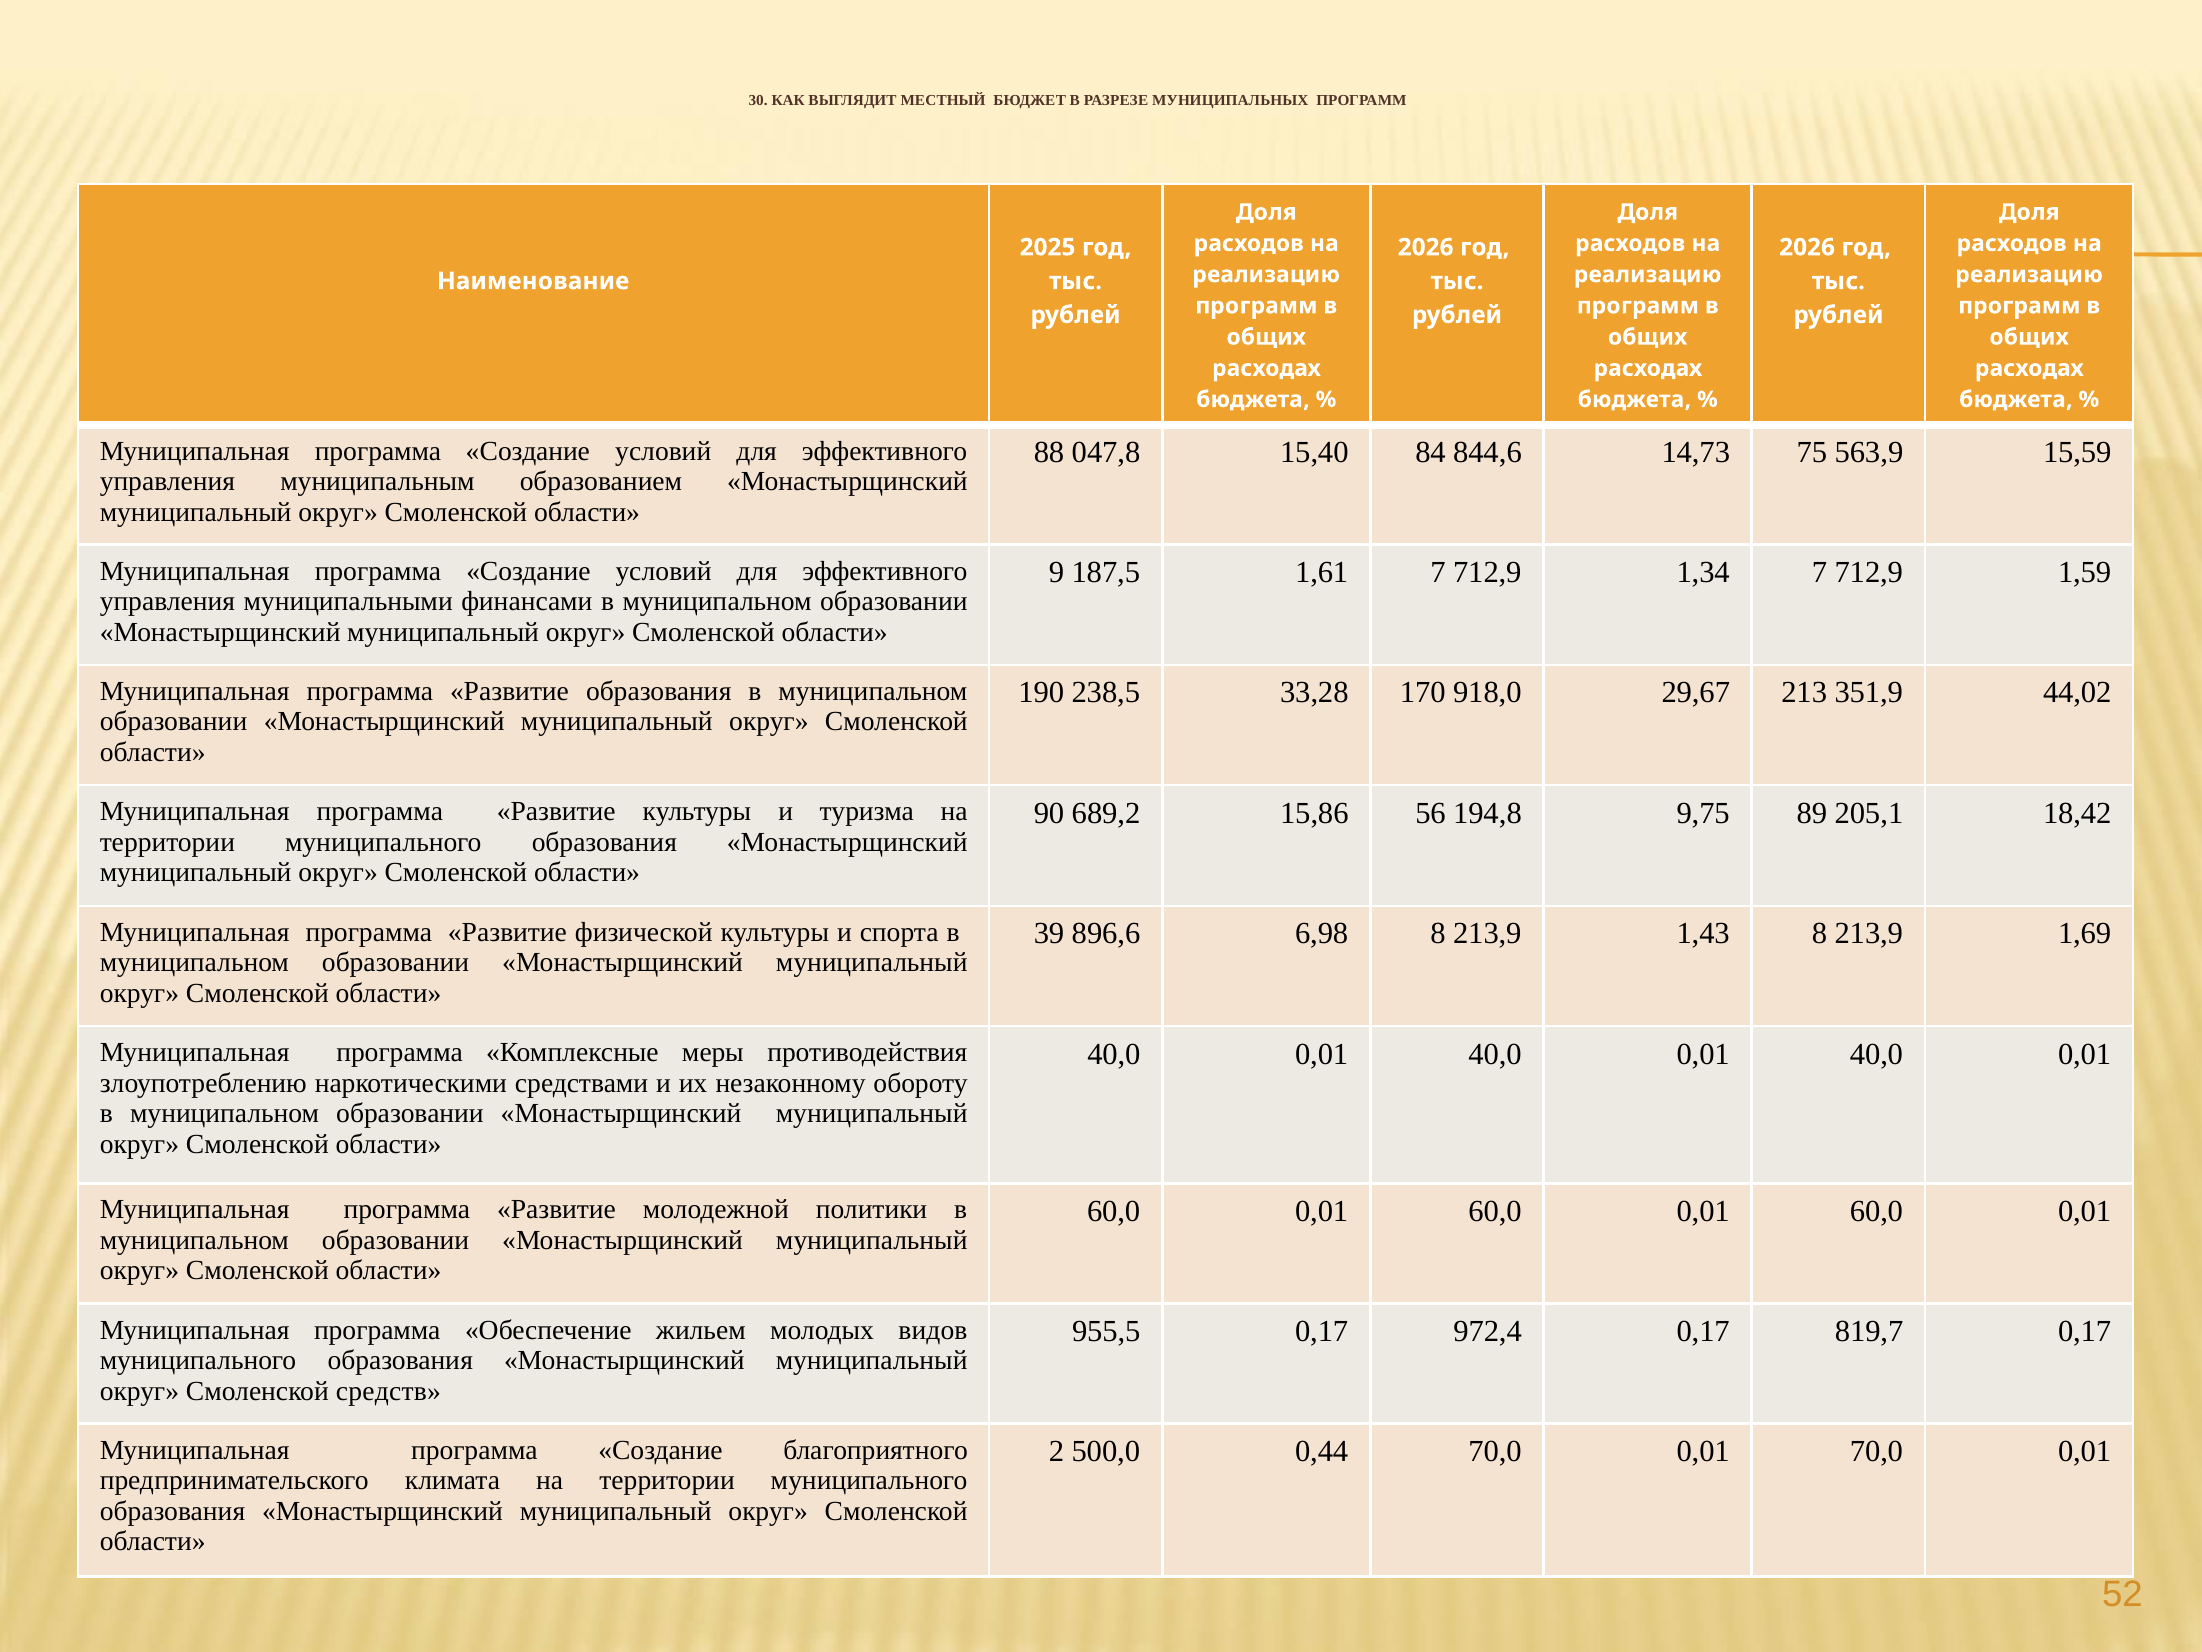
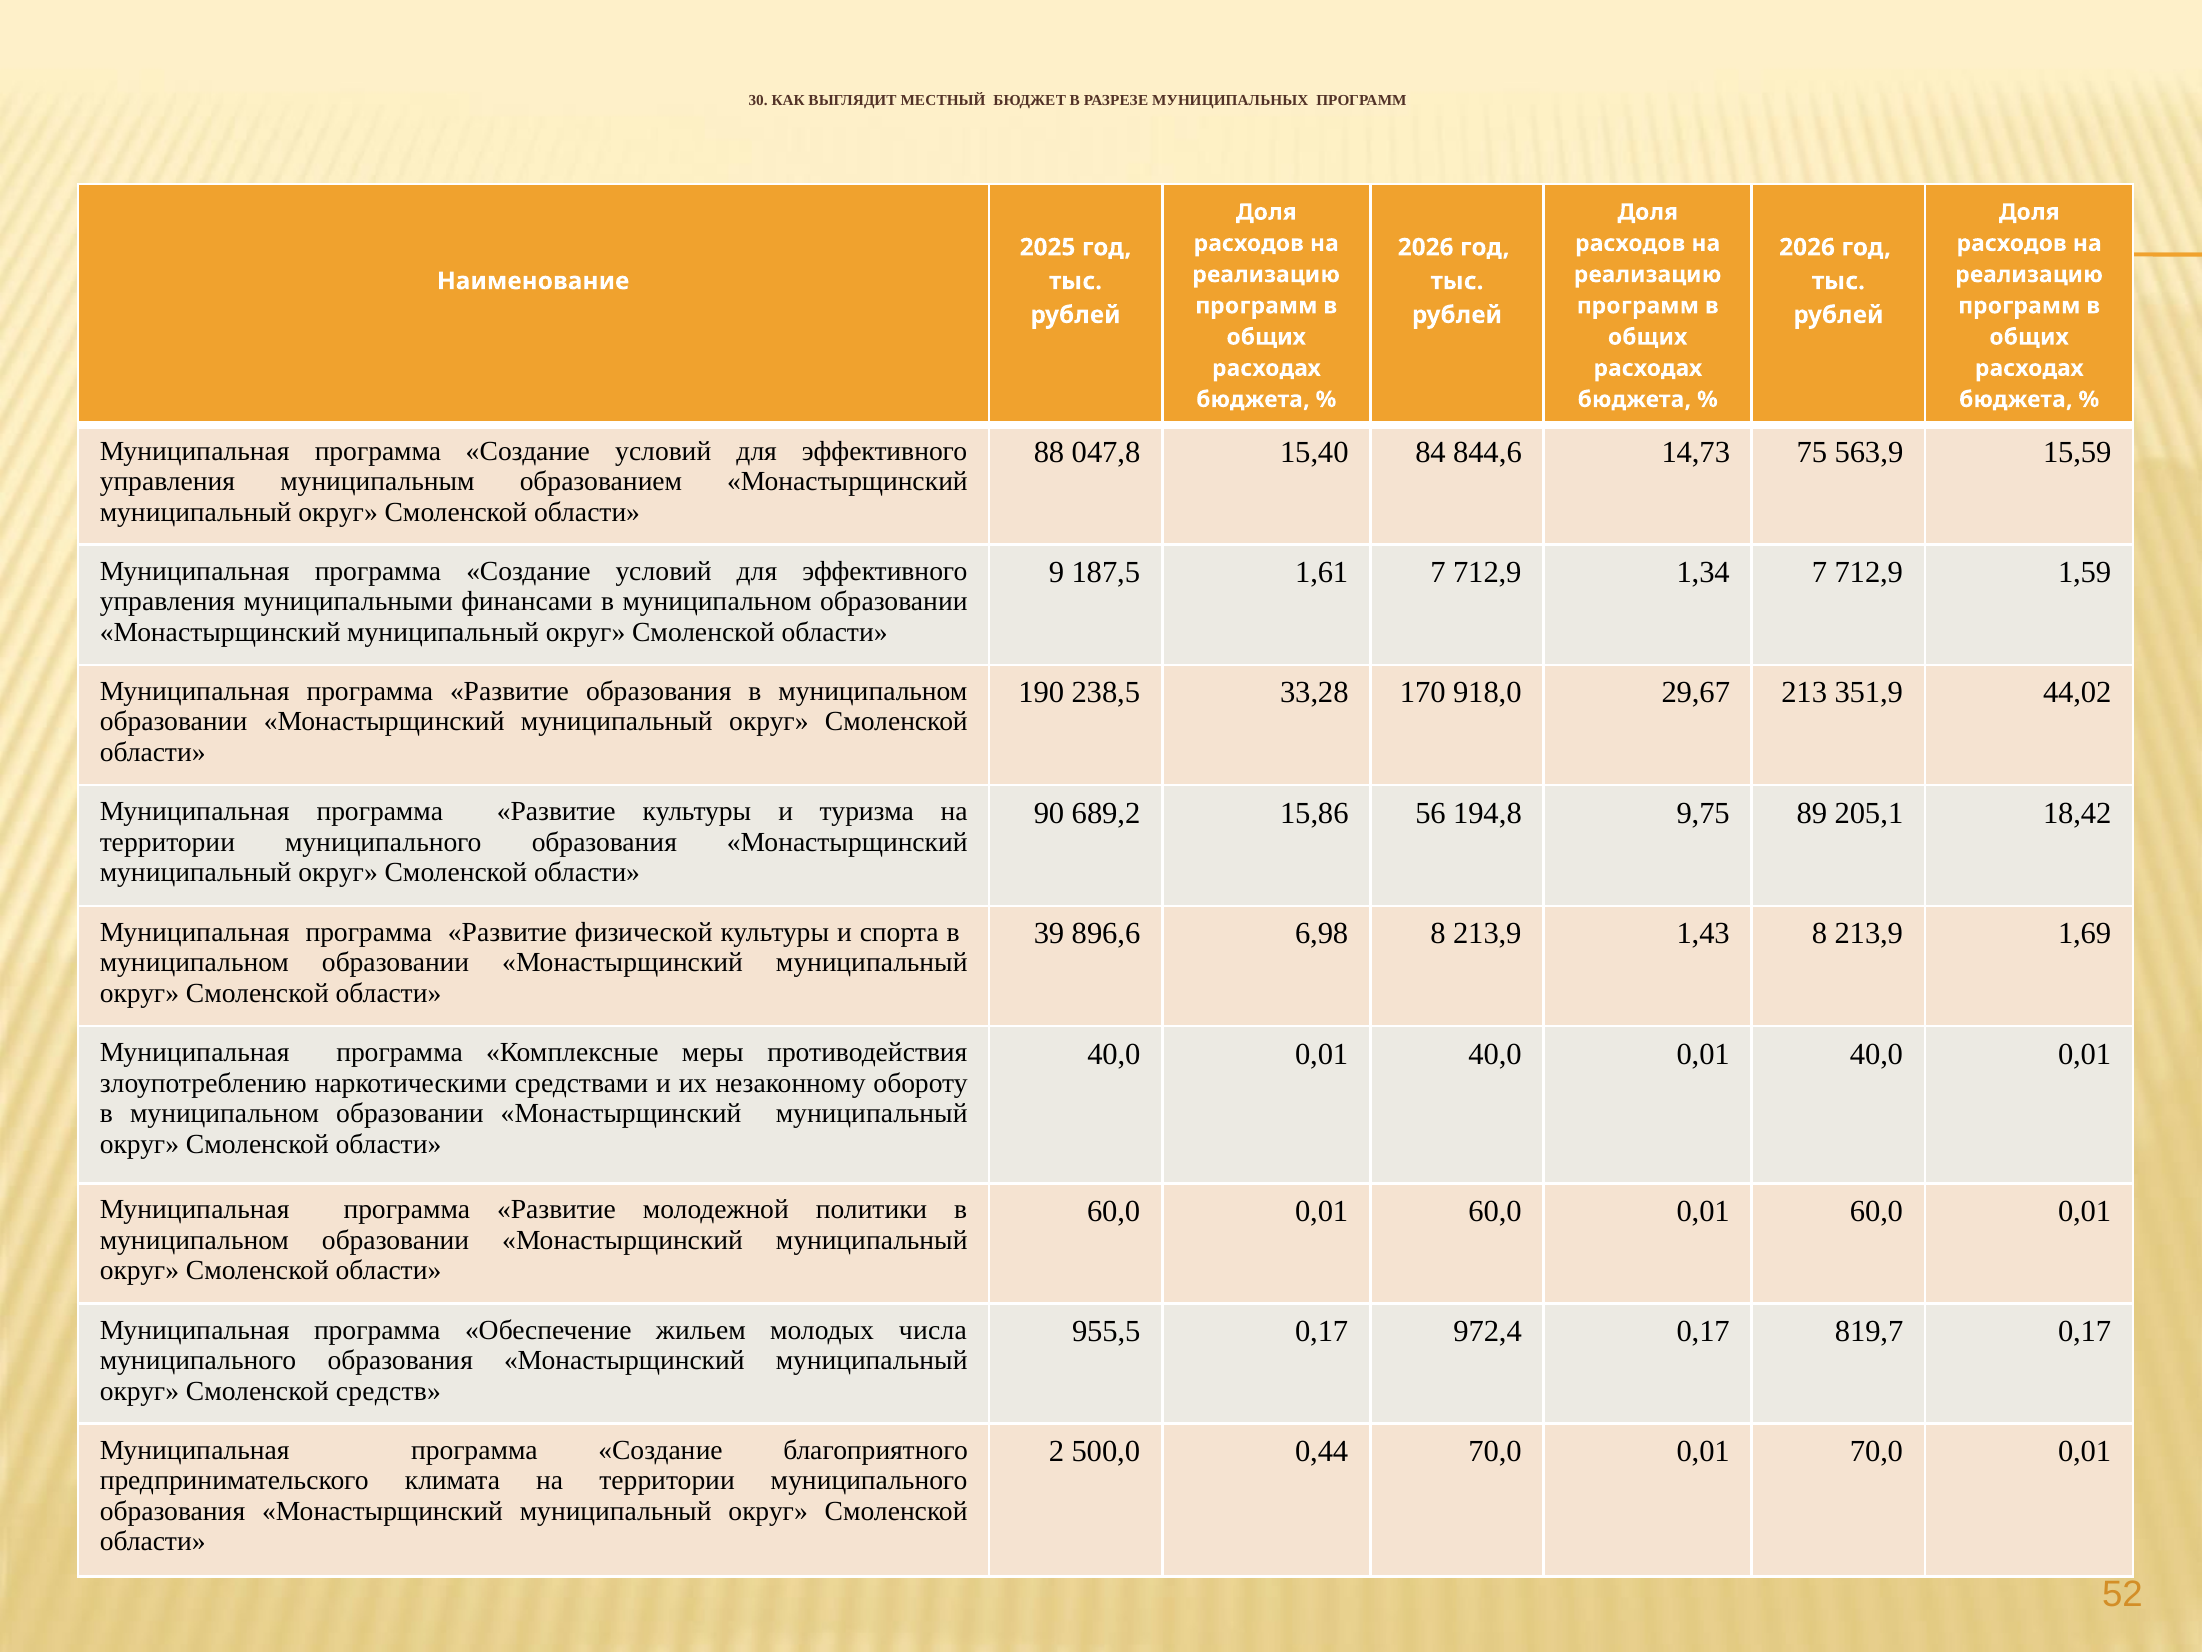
видов: видов -> числа
